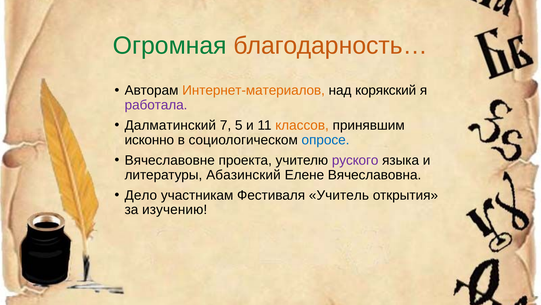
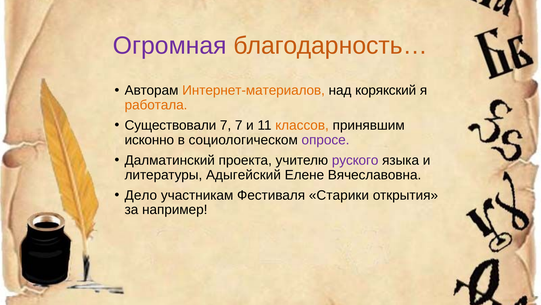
Огромная colour: green -> purple
работала colour: purple -> orange
Далматинский: Далматинский -> Существовали
7 5: 5 -> 7
опросе colour: blue -> purple
Вячеславовне: Вячеславовне -> Далматинский
Абазинский: Абазинский -> Адыгейский
Учитель: Учитель -> Старики
изучению: изучению -> например
